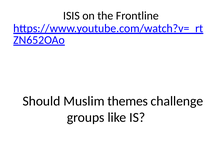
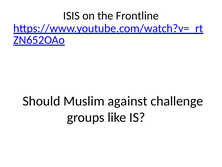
themes: themes -> against
